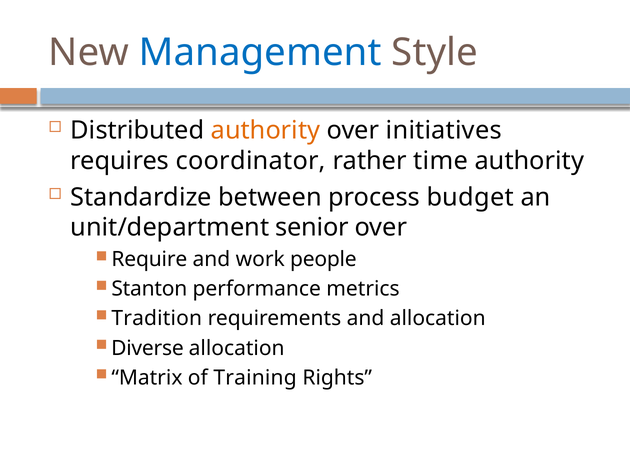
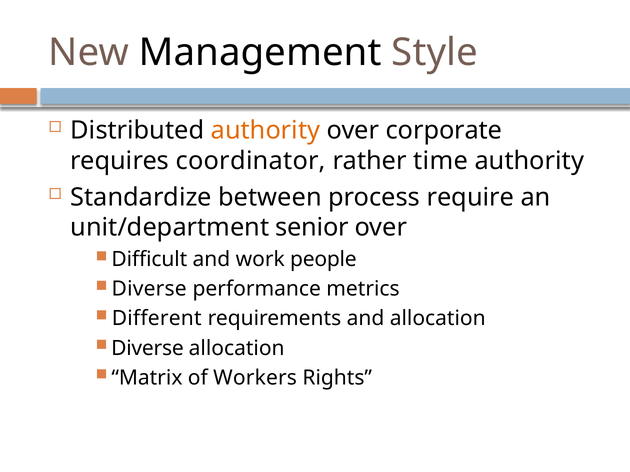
Management colour: blue -> black
initiatives: initiatives -> corporate
budget: budget -> require
Require: Require -> Difficult
Stanton at (149, 289): Stanton -> Diverse
Tradition: Tradition -> Different
Training: Training -> Workers
